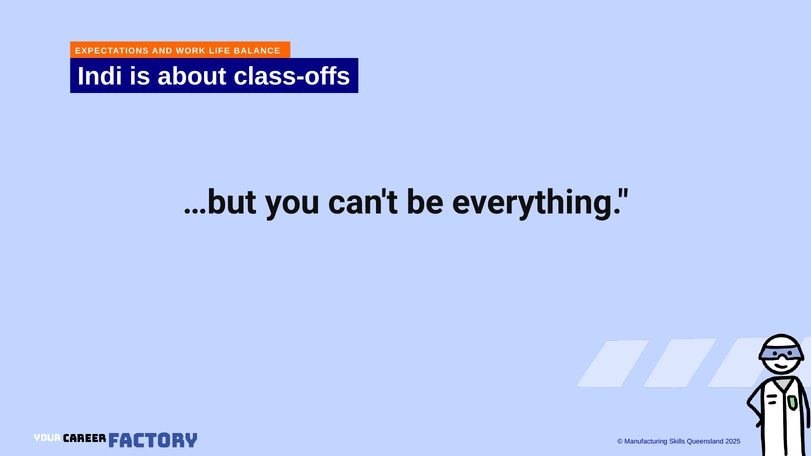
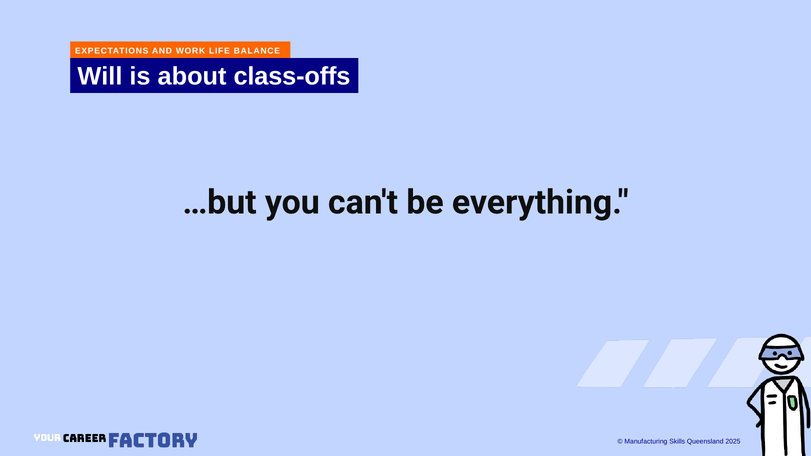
Indi: Indi -> Will
